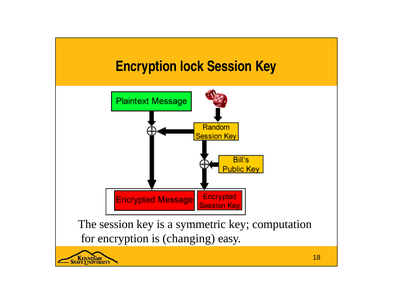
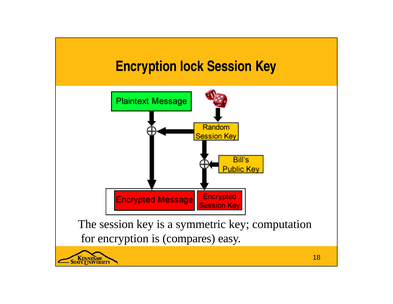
changing: changing -> compares
